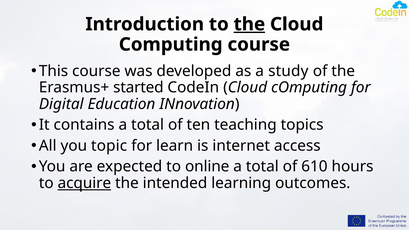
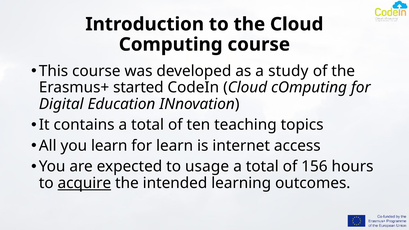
the at (249, 24) underline: present -> none
you topic: topic -> learn
online: online -> usage
610: 610 -> 156
